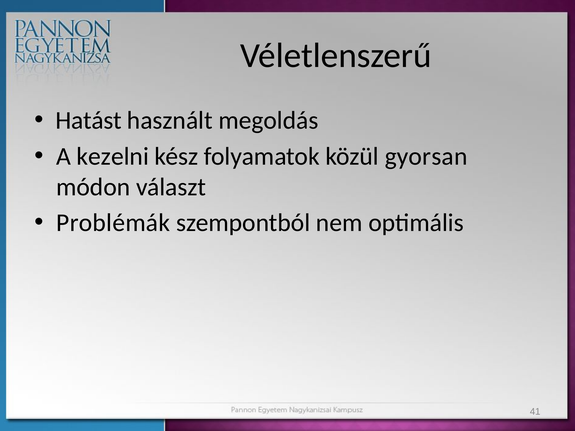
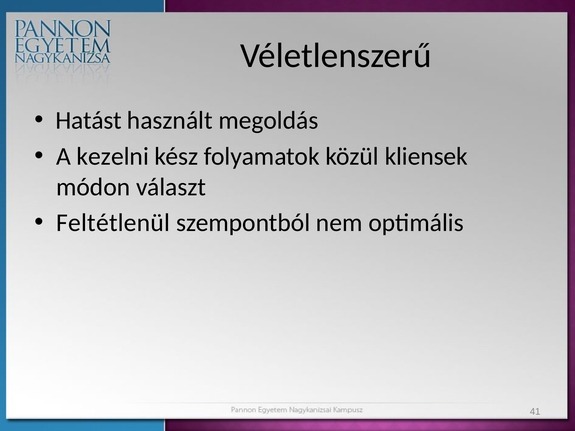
gyorsan: gyorsan -> kliensek
Problémák: Problémák -> Feltétlenül
